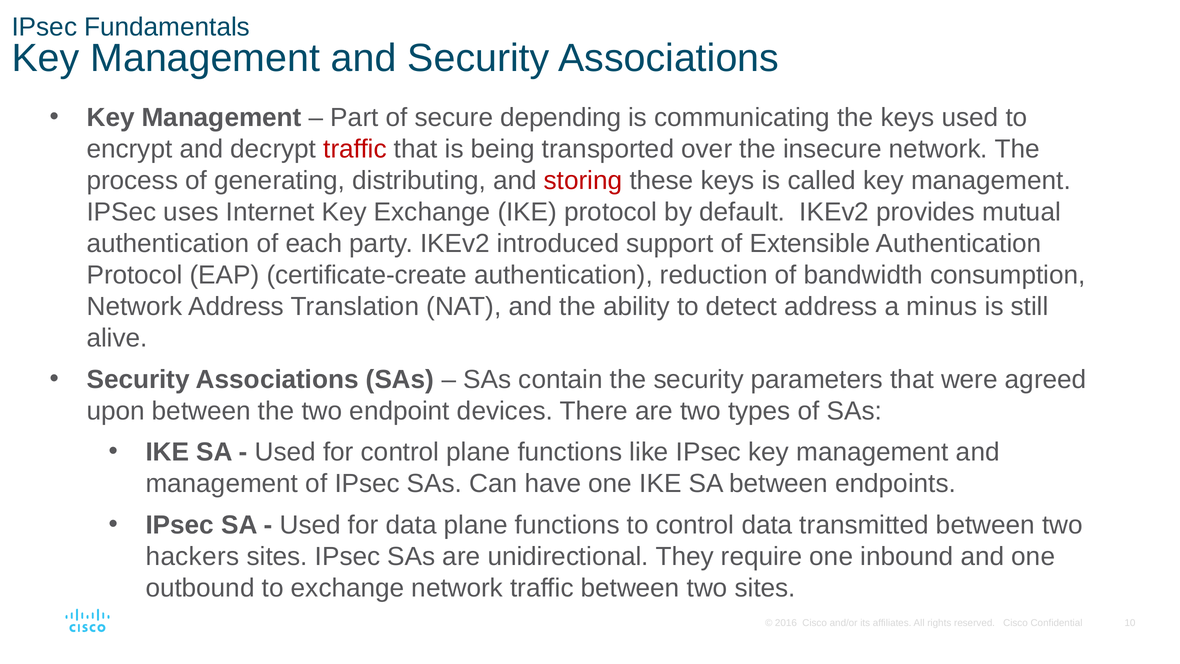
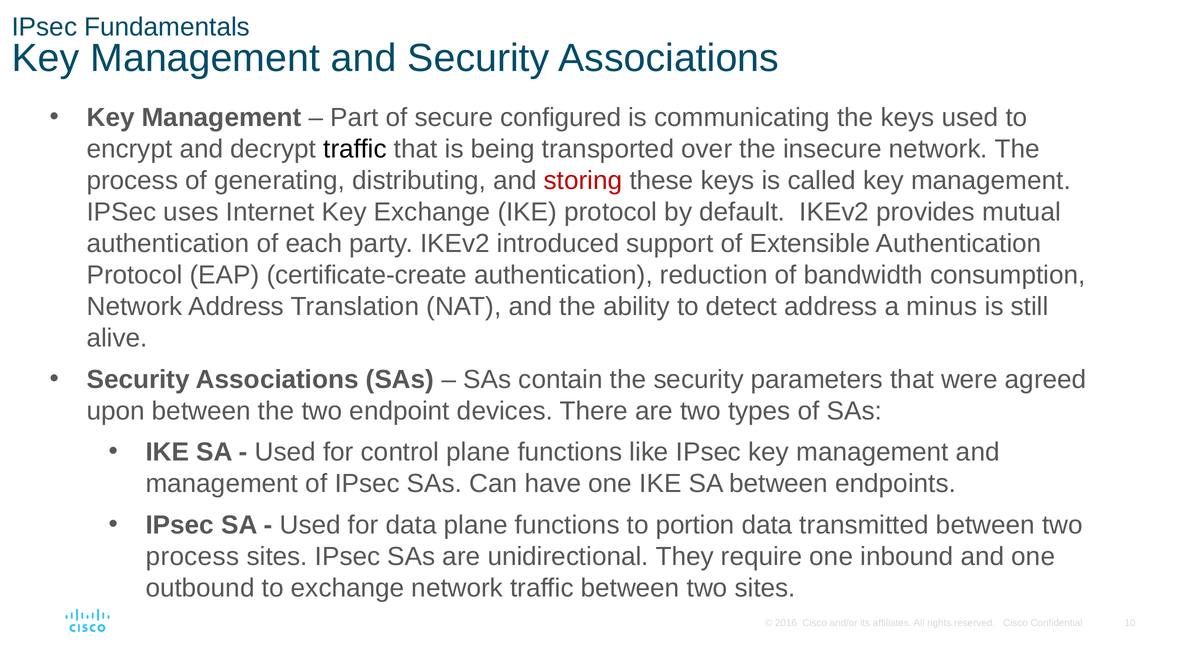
depending: depending -> configured
traffic at (355, 149) colour: red -> black
to control: control -> portion
hackers at (192, 556): hackers -> process
